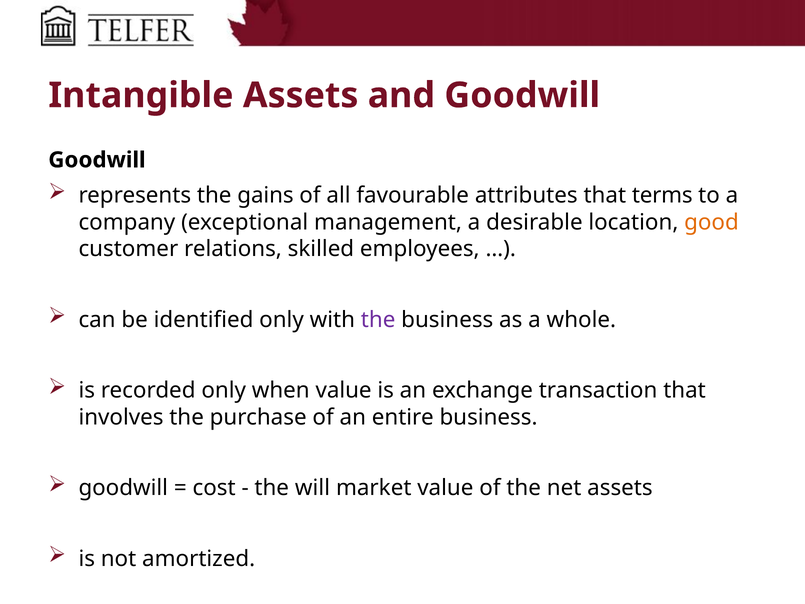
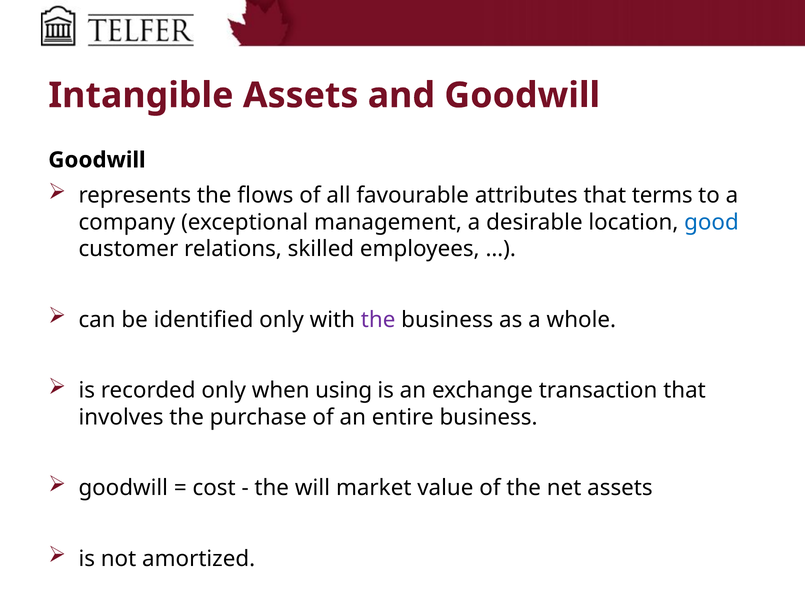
gains: gains -> flows
good colour: orange -> blue
when value: value -> using
